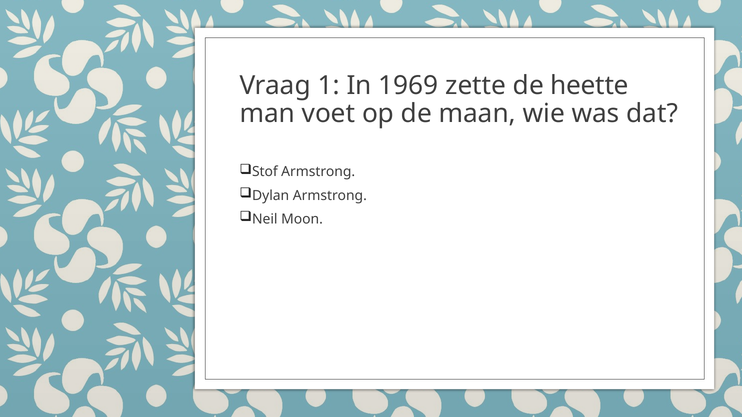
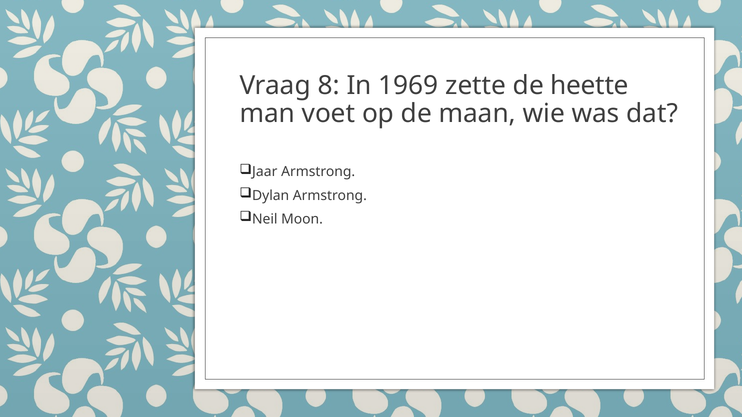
1: 1 -> 8
Stof: Stof -> Jaar
